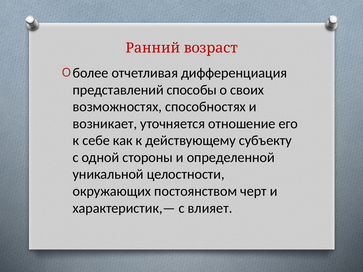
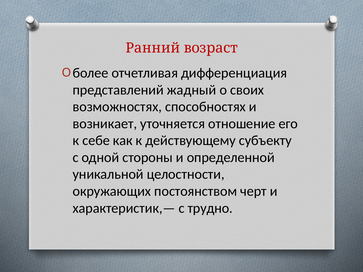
способы: способы -> жадный
влияет: влияет -> трудно
